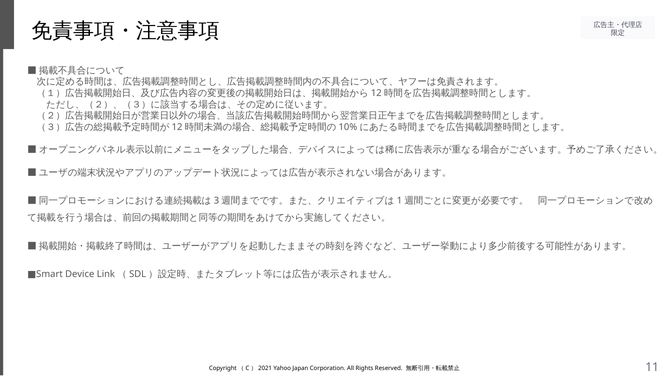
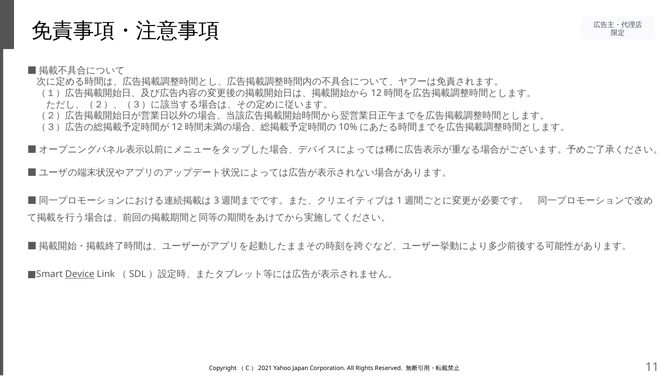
Device underline: none -> present
